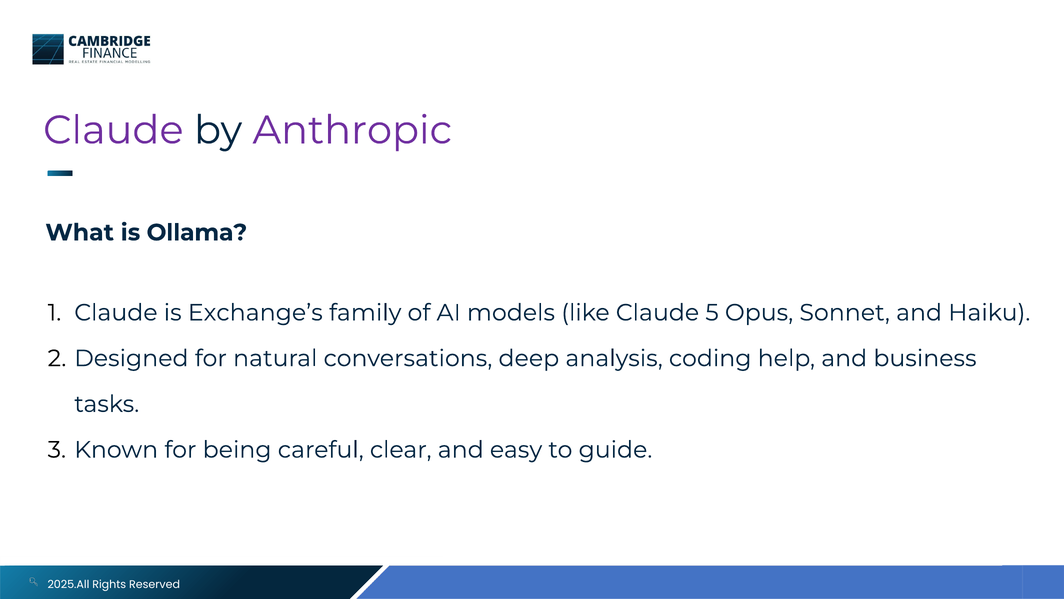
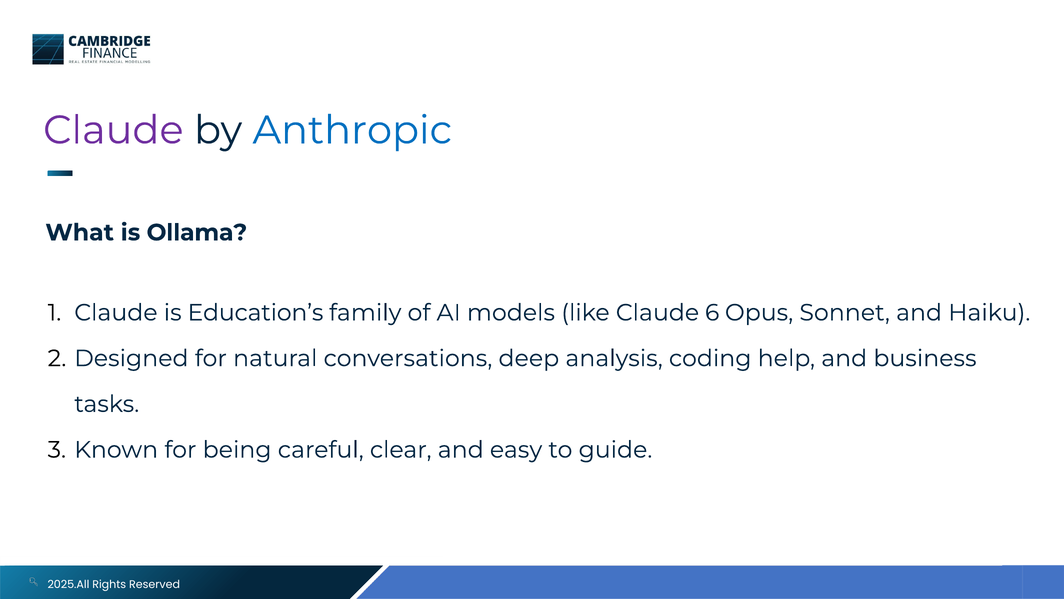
Anthropic colour: purple -> blue
Exchange’s: Exchange’s -> Education’s
5: 5 -> 6
